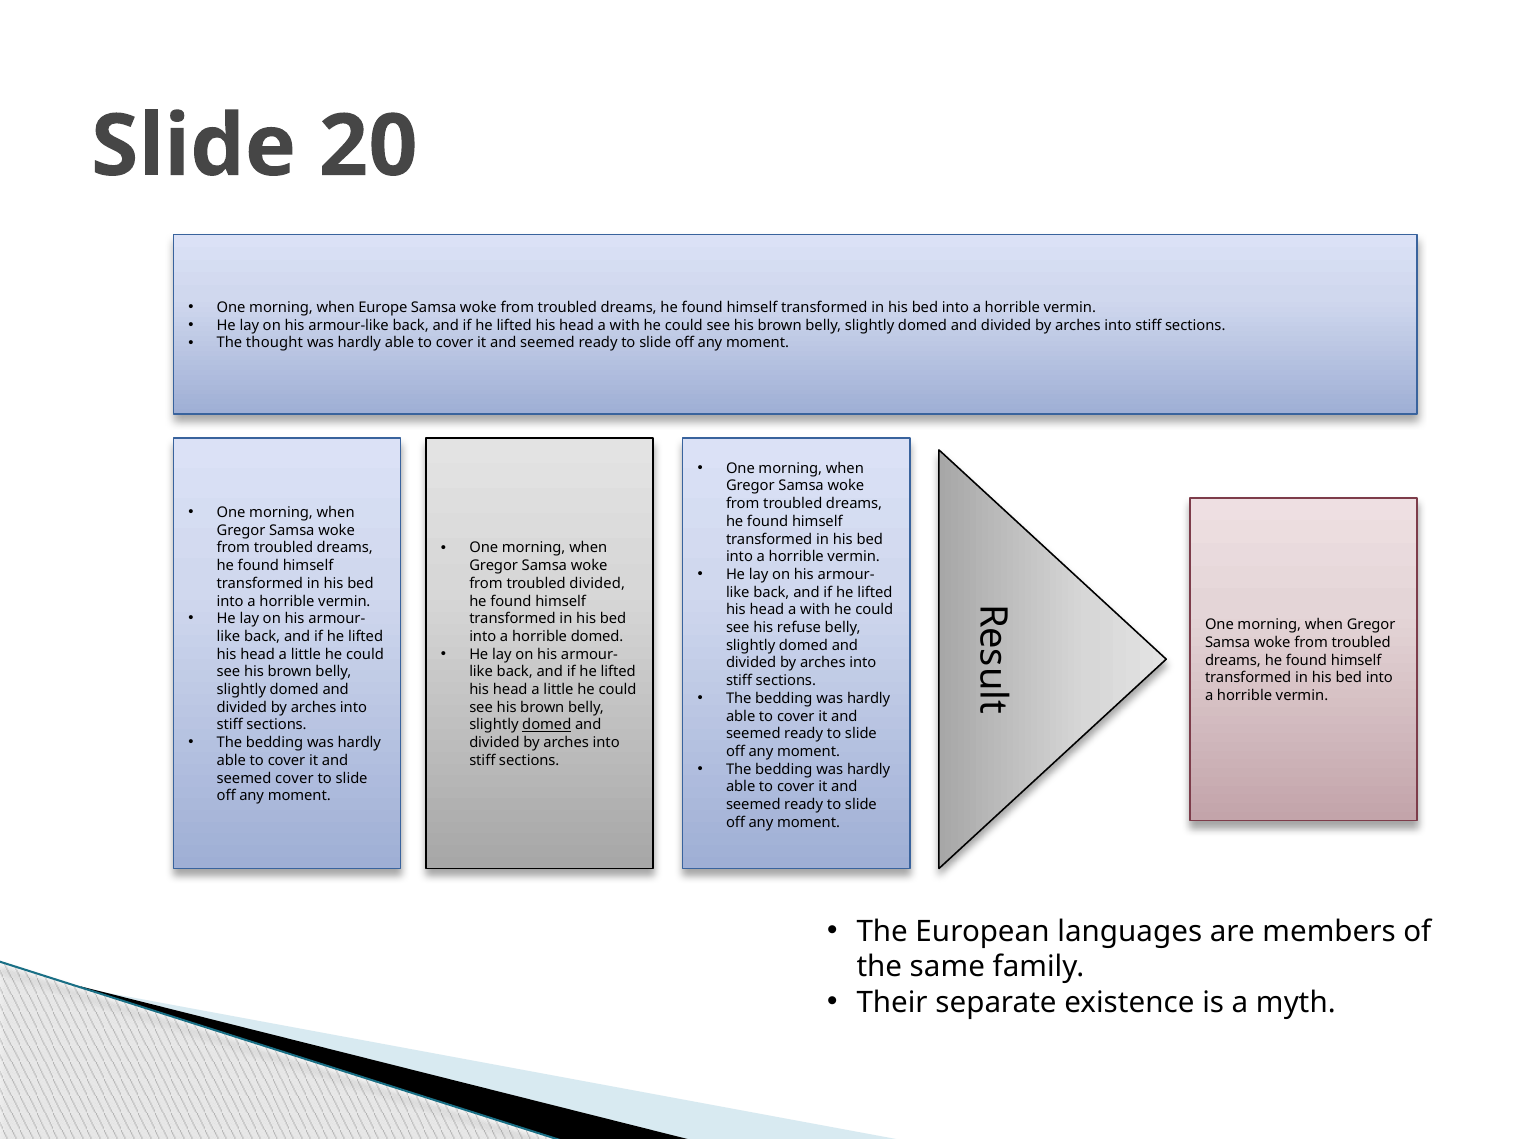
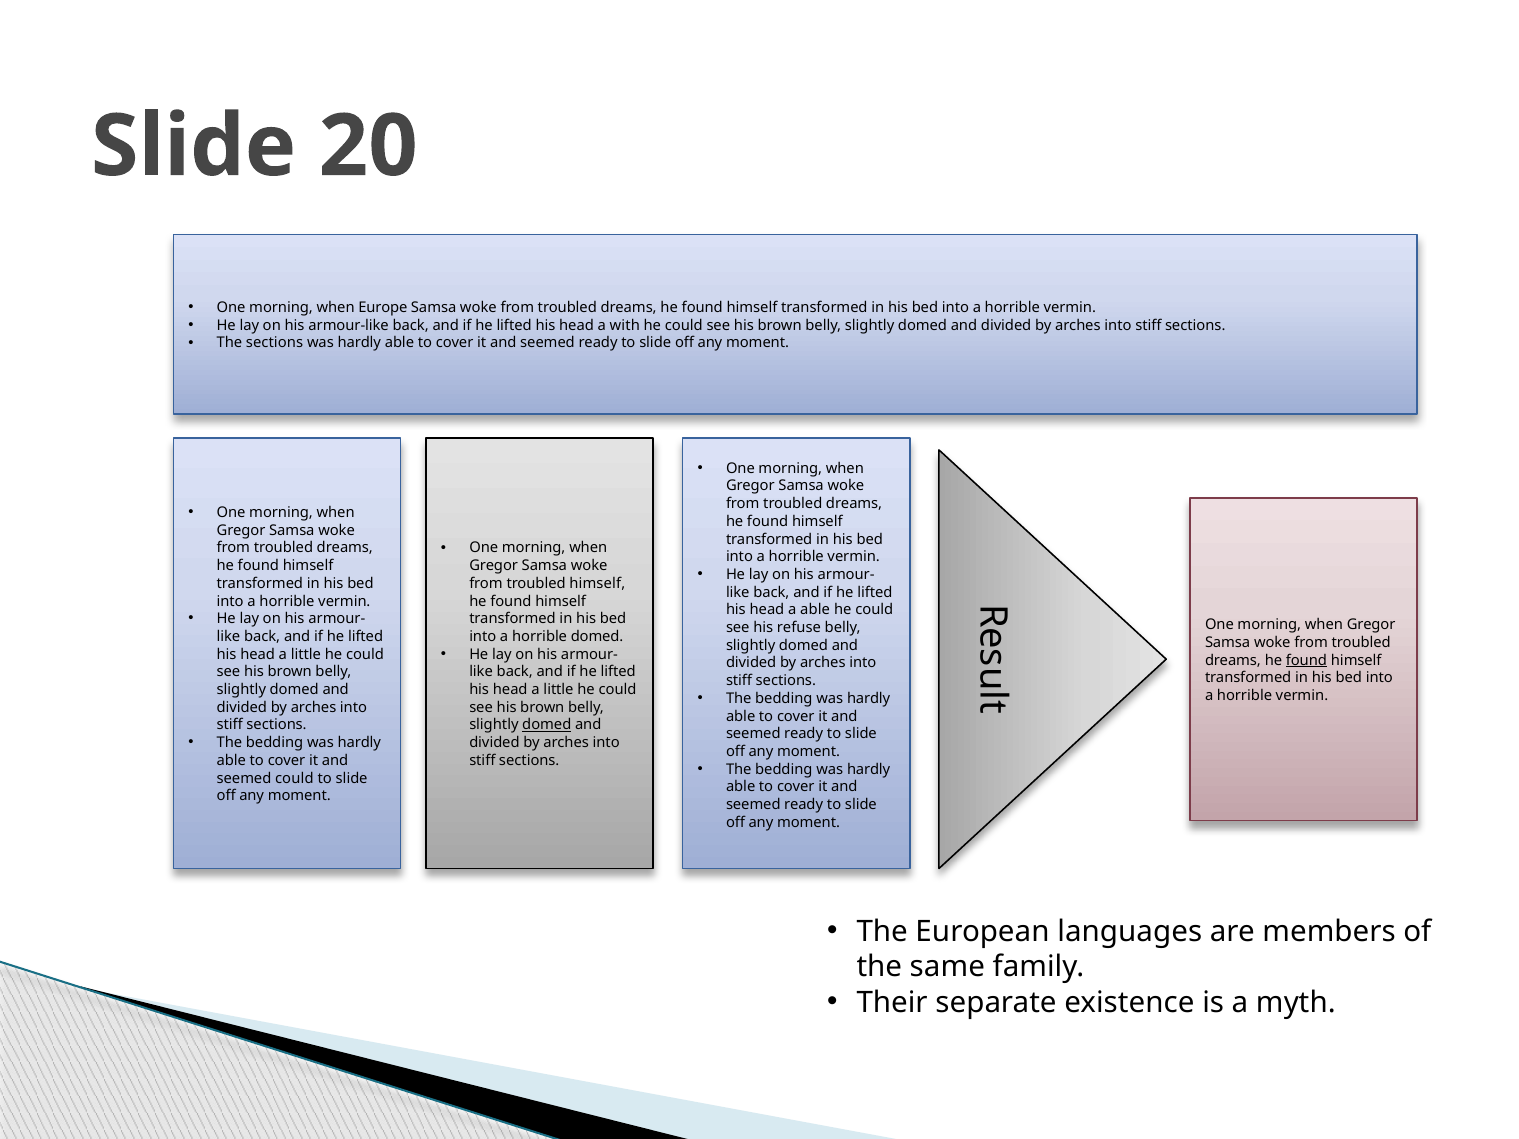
The thought: thought -> sections
troubled divided: divided -> himself
with at (815, 610): with -> able
found at (1306, 660) underline: none -> present
seemed cover: cover -> could
